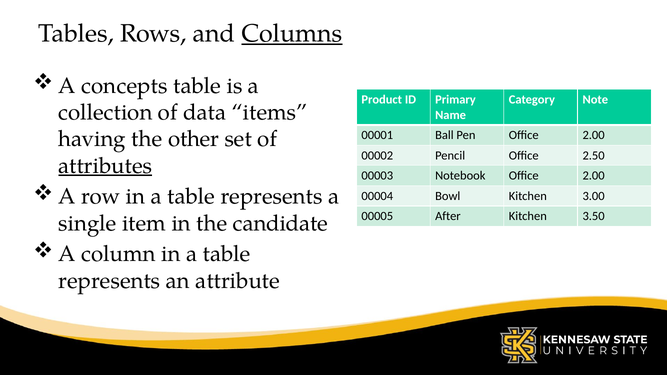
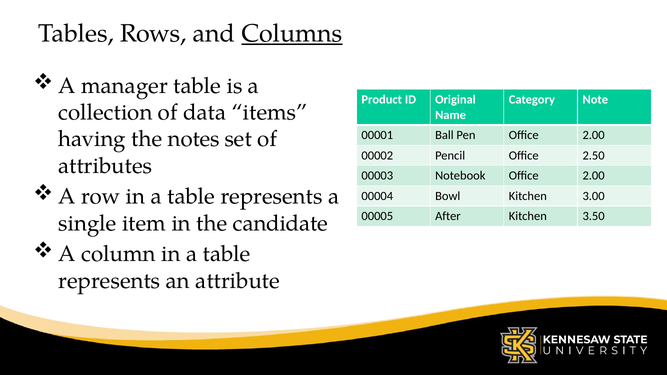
concepts: concepts -> manager
Primary: Primary -> Original
other: other -> notes
attributes underline: present -> none
